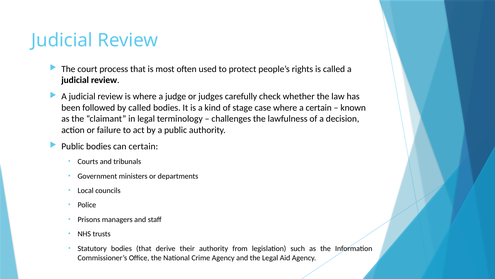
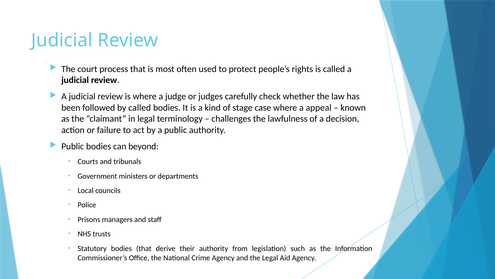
a certain: certain -> appeal
can certain: certain -> beyond
